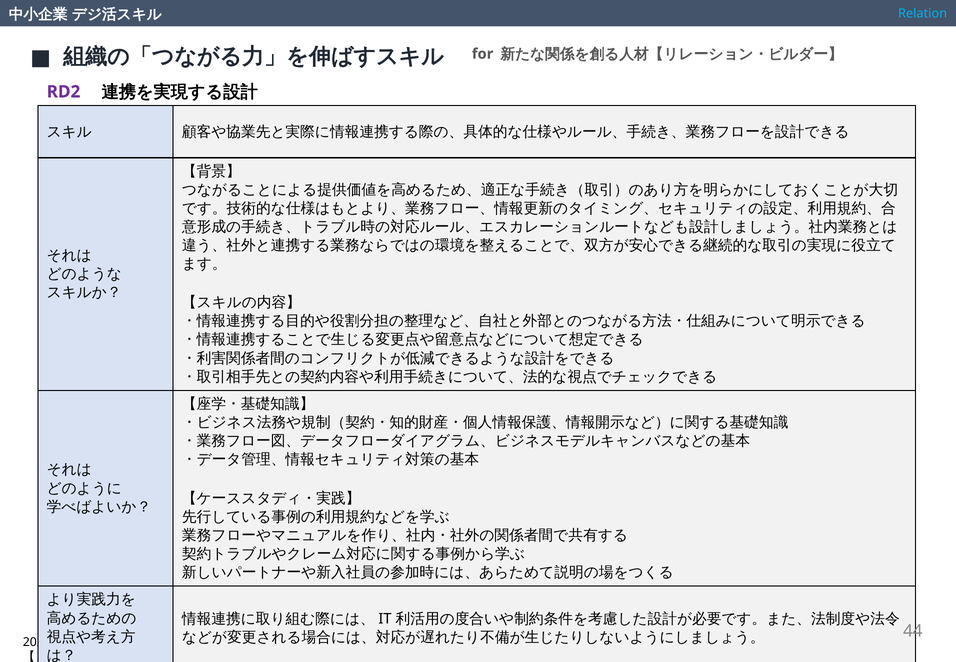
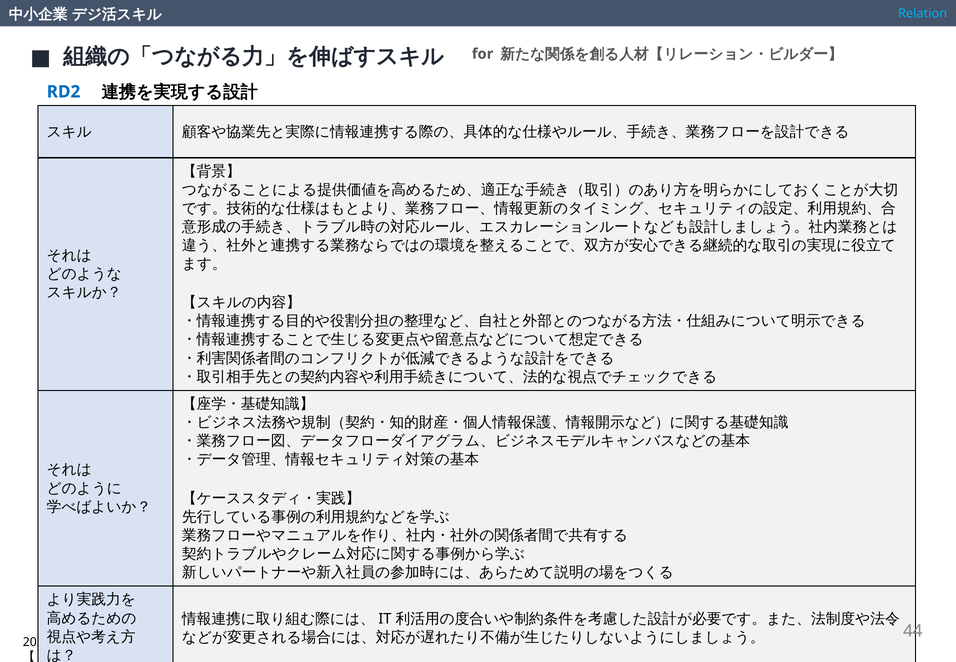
RD2 colour: purple -> blue
